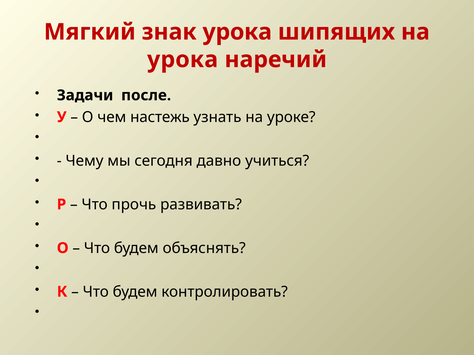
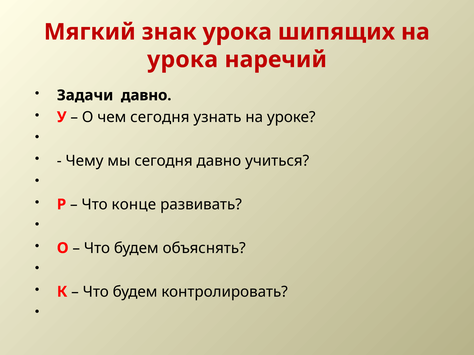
Задачи после: после -> давно
чем настежь: настежь -> сегодня
прочь: прочь -> конце
